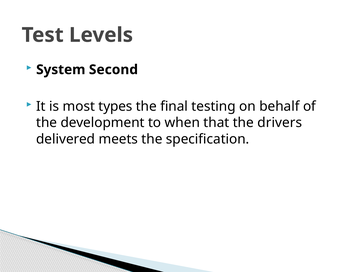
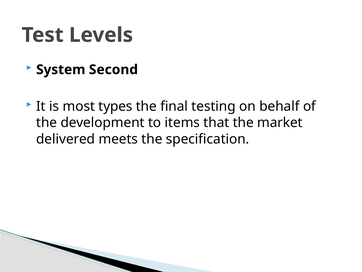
when: when -> items
drivers: drivers -> market
